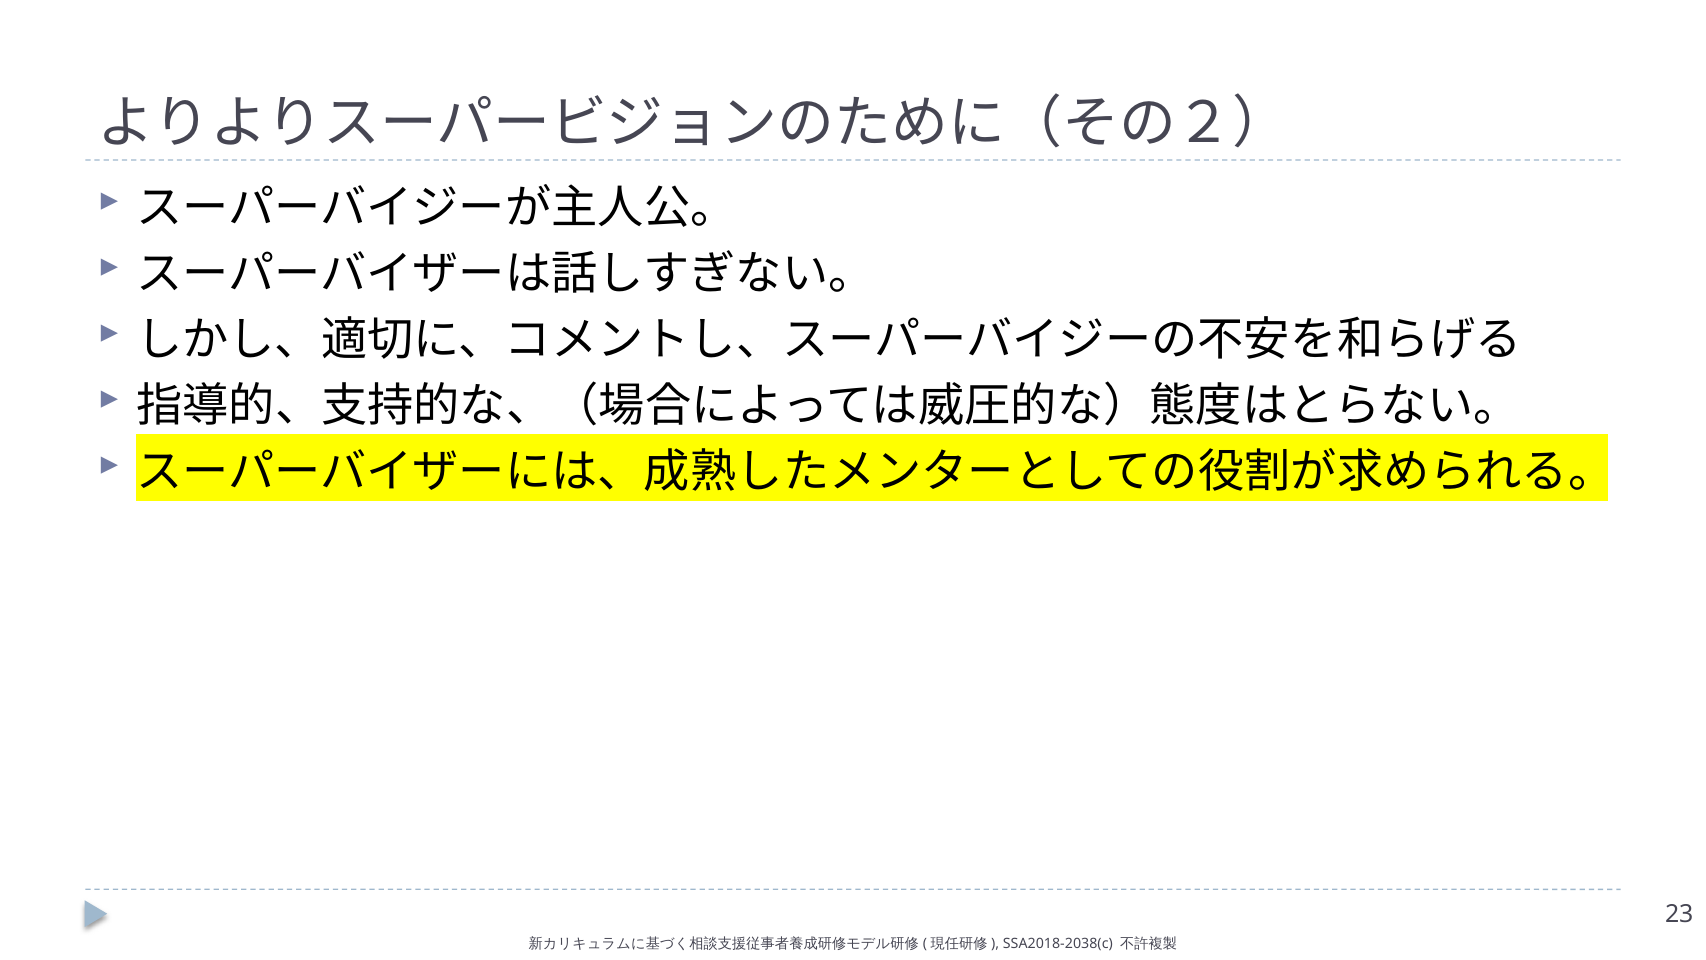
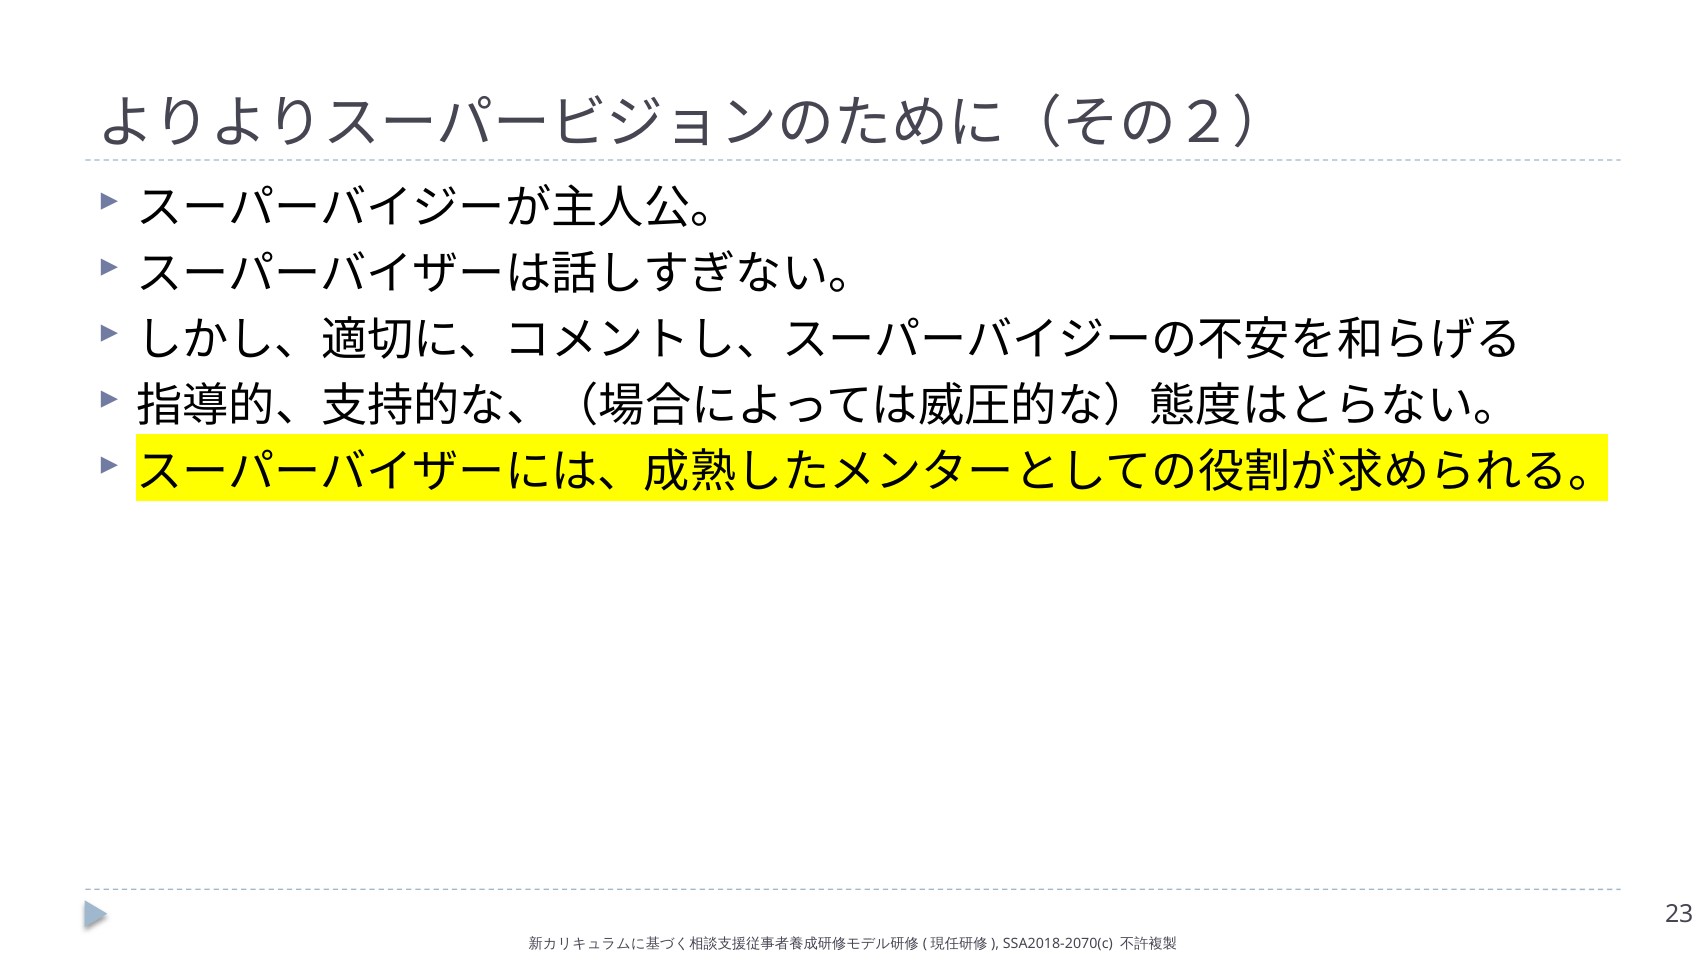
SSA2018-2038(c: SSA2018-2038(c -> SSA2018-2070(c
